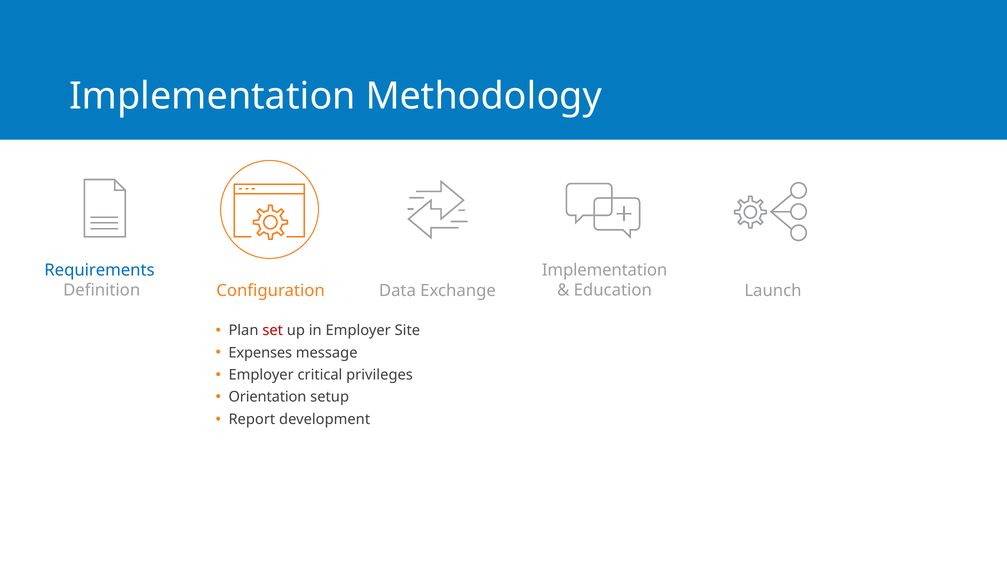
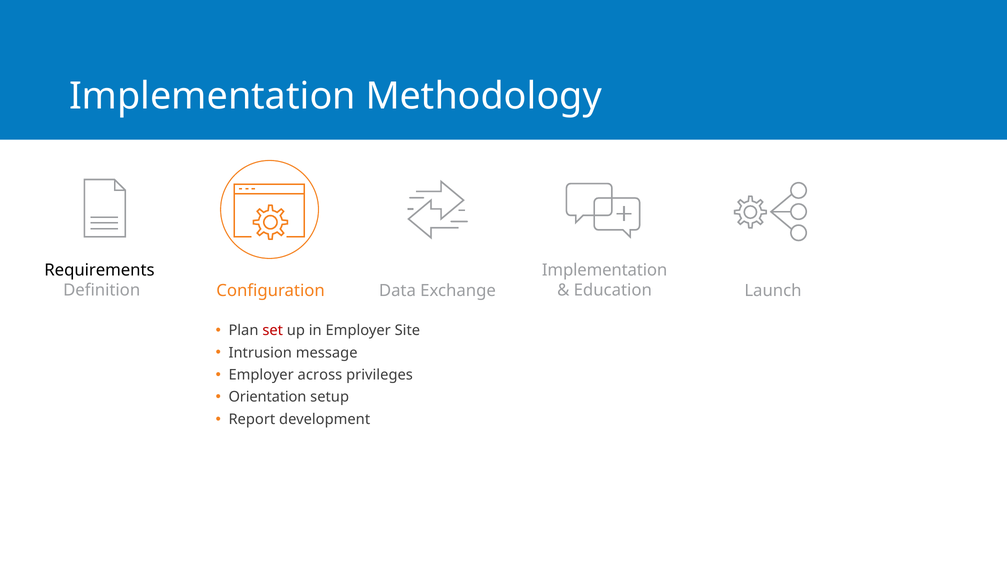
Requirements colour: blue -> black
Expenses: Expenses -> Intrusion
critical: critical -> across
